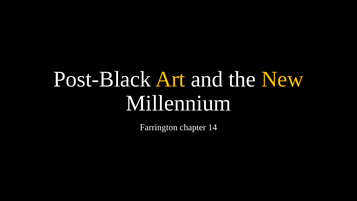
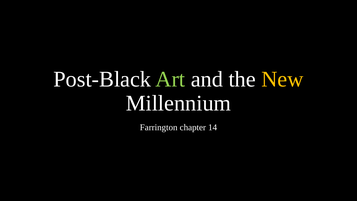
Art colour: yellow -> light green
